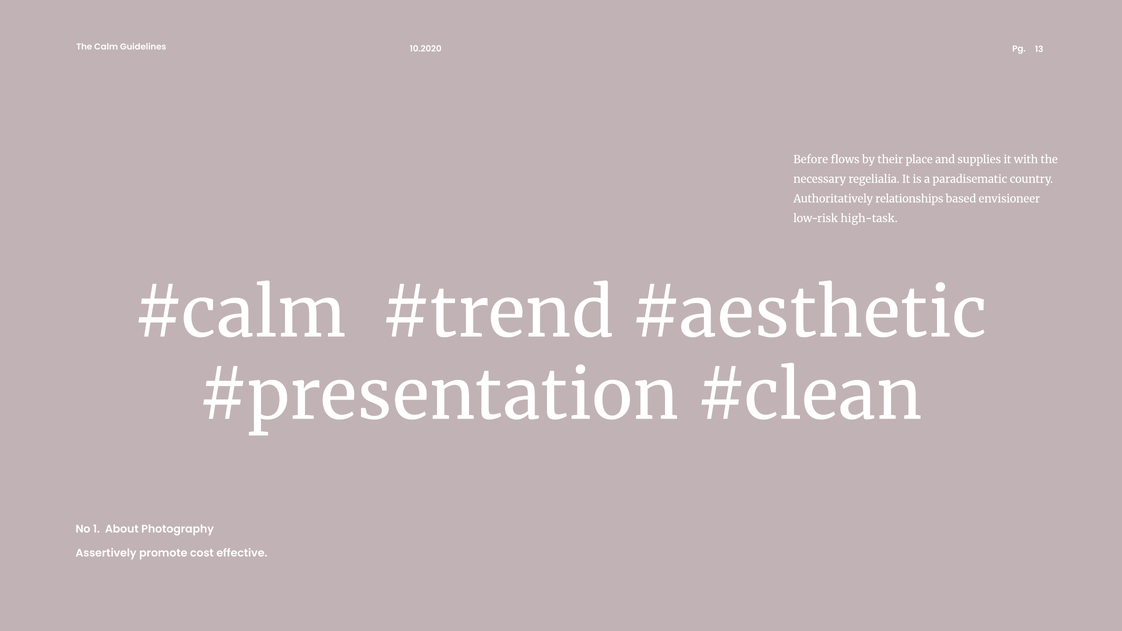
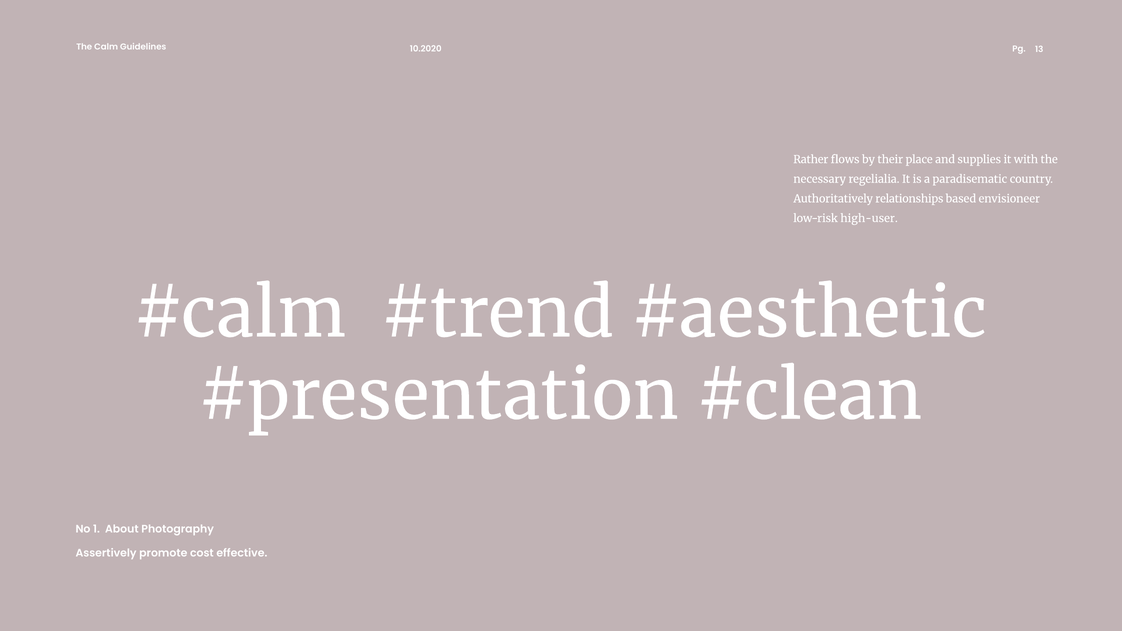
Before: Before -> Rather
high-task: high-task -> high-user
